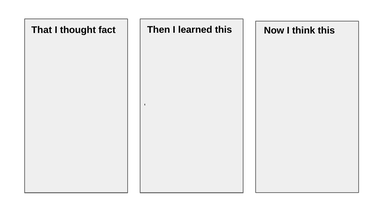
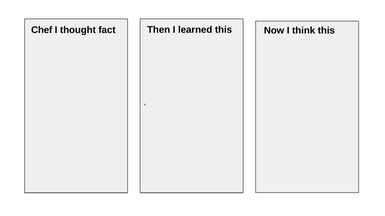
That: That -> Chef
